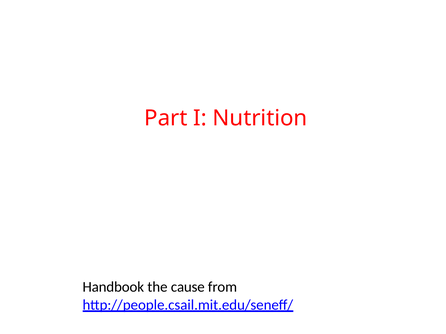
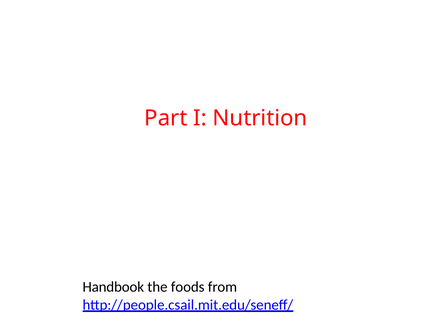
cause: cause -> foods
